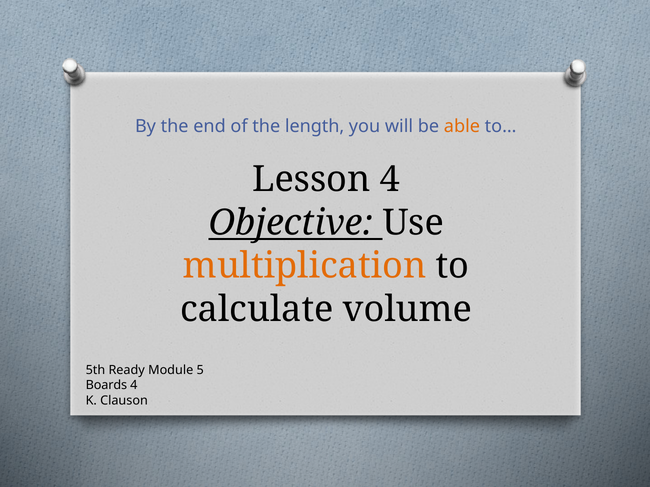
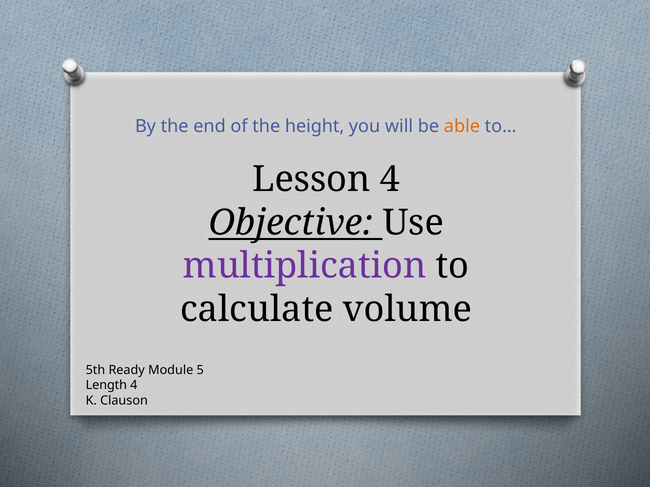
length: length -> height
multiplication colour: orange -> purple
Boards: Boards -> Length
